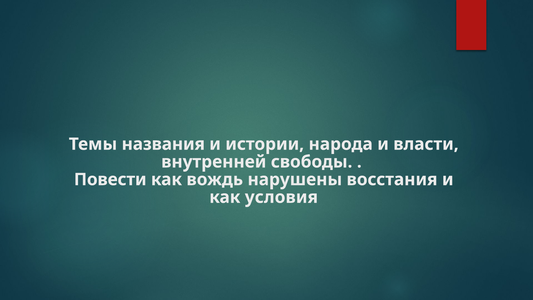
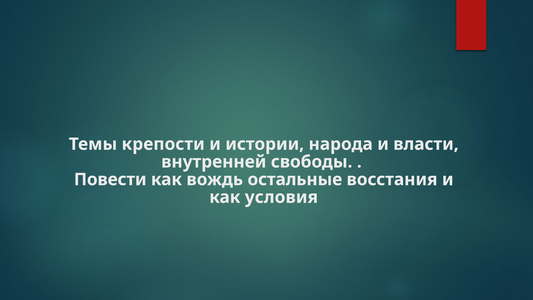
названия: названия -> крепости
нарушены: нарушены -> остальные
